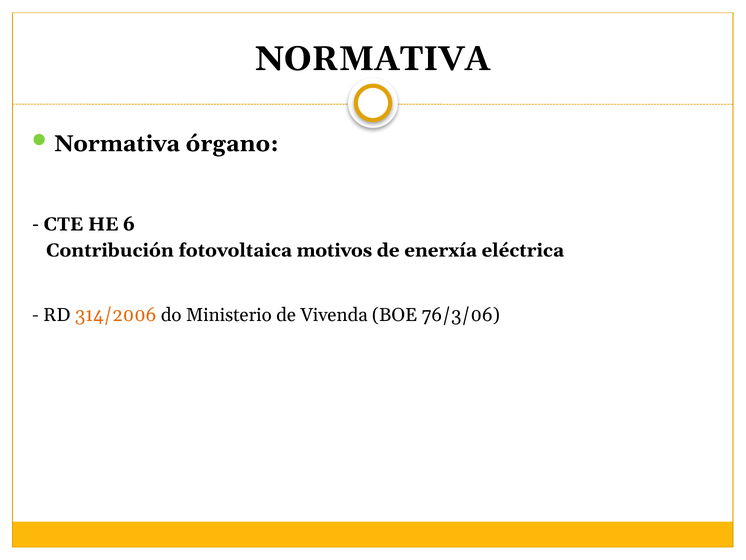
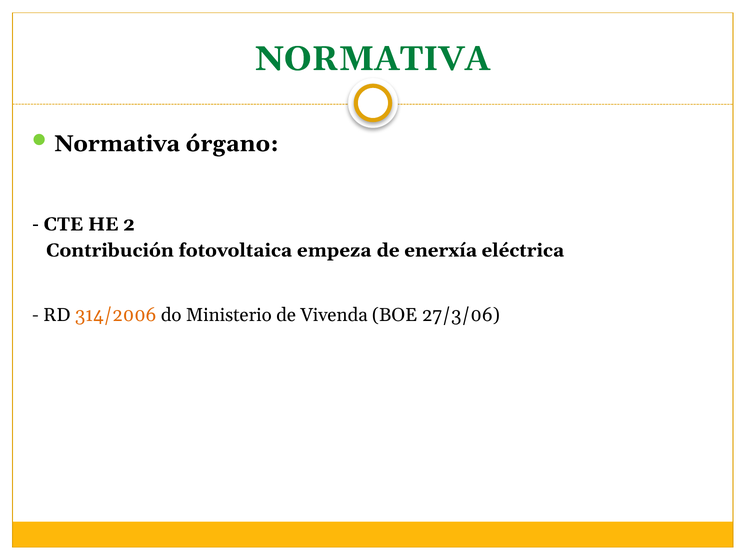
NORMATIVA colour: black -> green
6: 6 -> 2
motivos: motivos -> empeza
76/3/06: 76/3/06 -> 27/3/06
